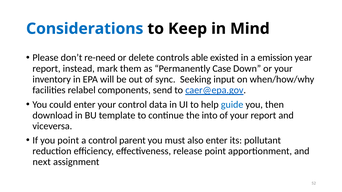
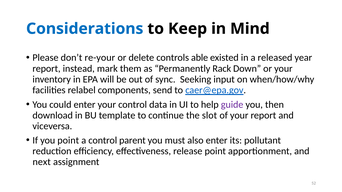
re-need: re-need -> re-your
emission: emission -> released
Case: Case -> Rack
guide colour: blue -> purple
into: into -> slot
